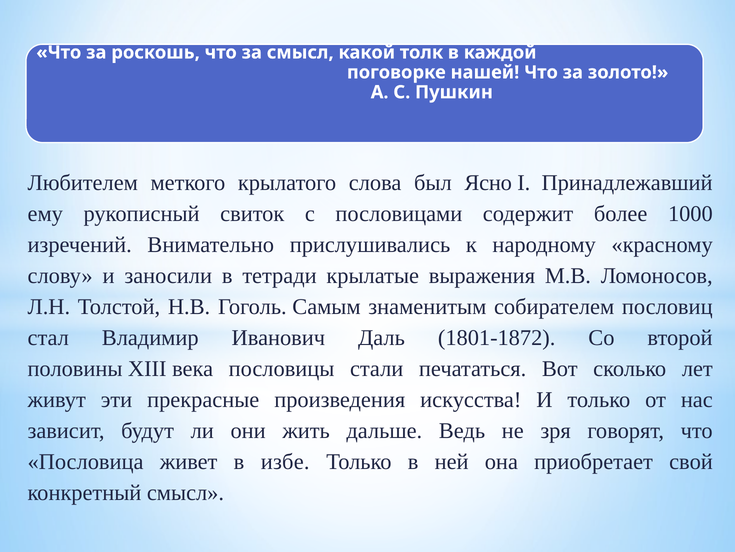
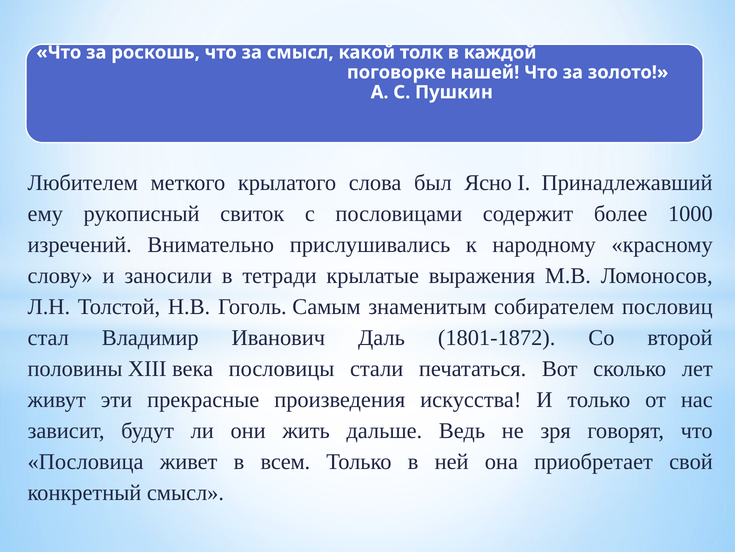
избе: избе -> всем
